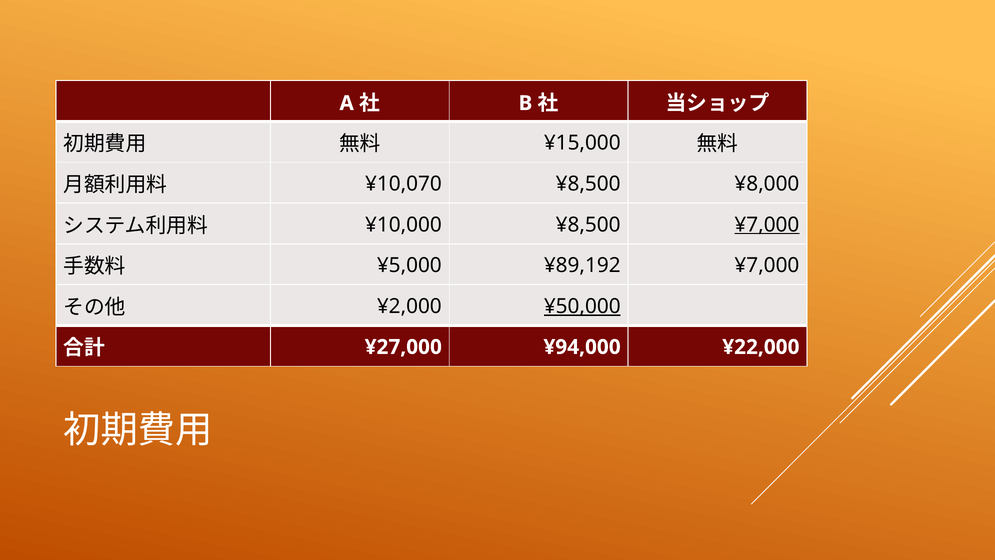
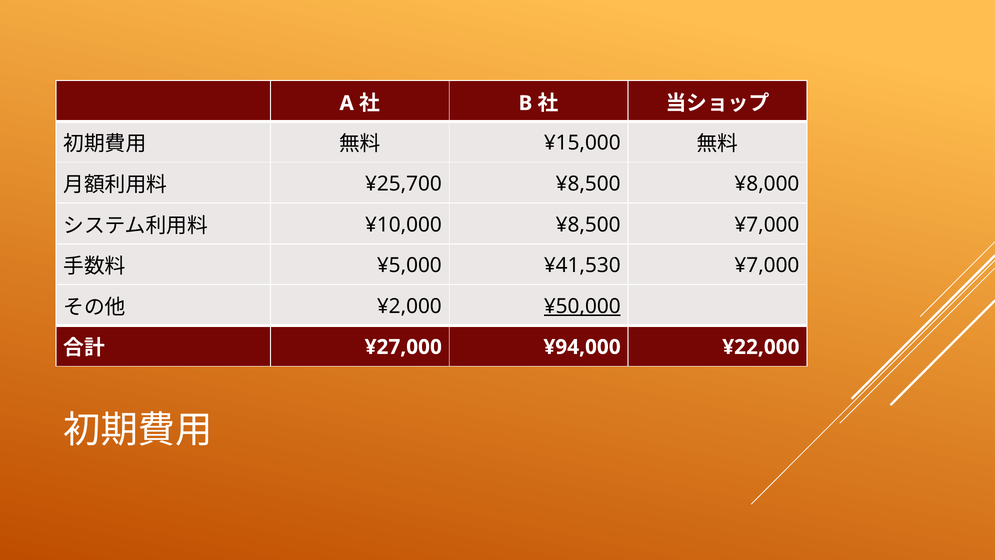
¥10,070: ¥10,070 -> ¥25,700
¥7,000 at (767, 225) underline: present -> none
¥89,192: ¥89,192 -> ¥41,530
